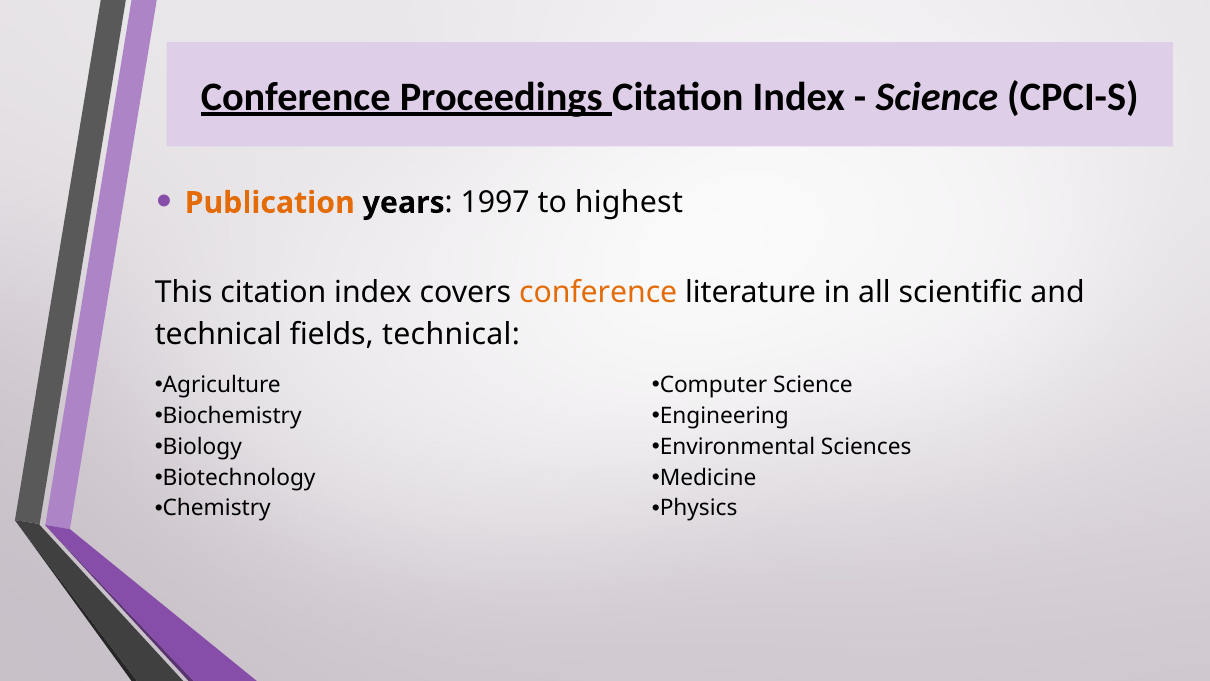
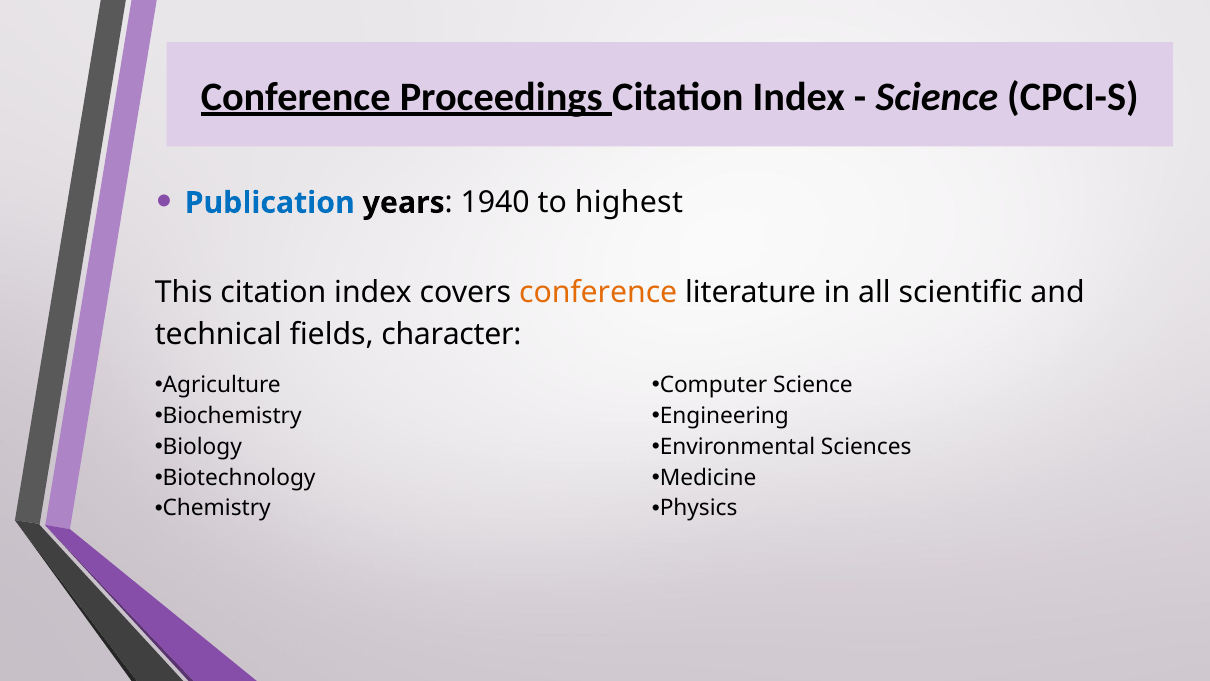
Publication colour: orange -> blue
1997: 1997 -> 1940
fields technical: technical -> character
